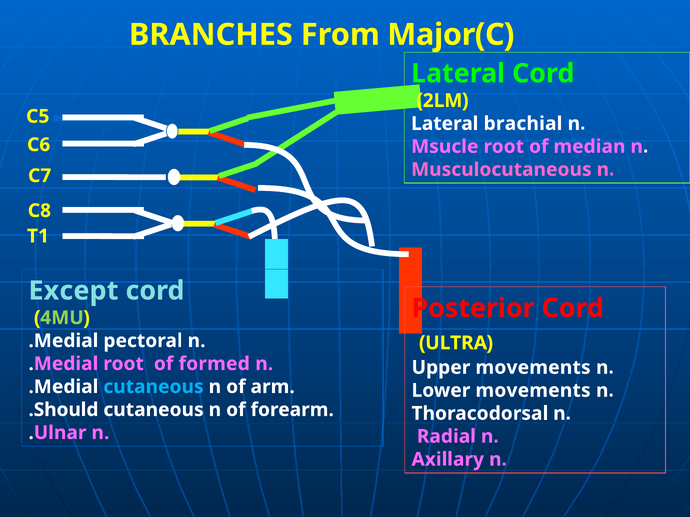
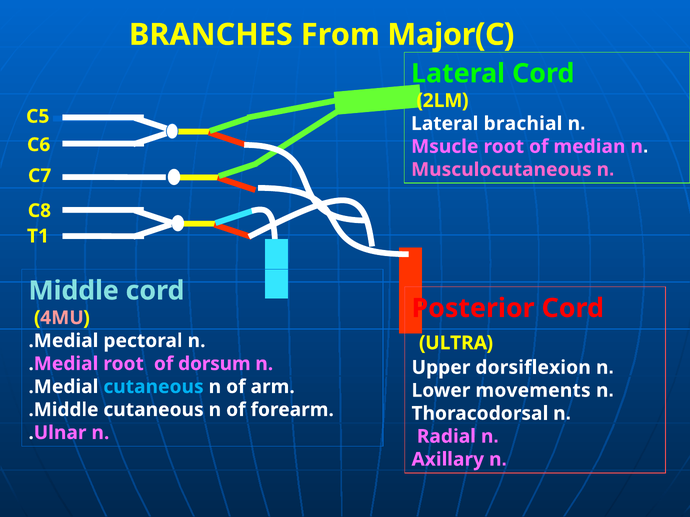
Except: Except -> Middle
4MU colour: light green -> pink
formed: formed -> dorsum
movements at (533, 368): movements -> dorsiflexion
.Should: .Should -> .Middle
